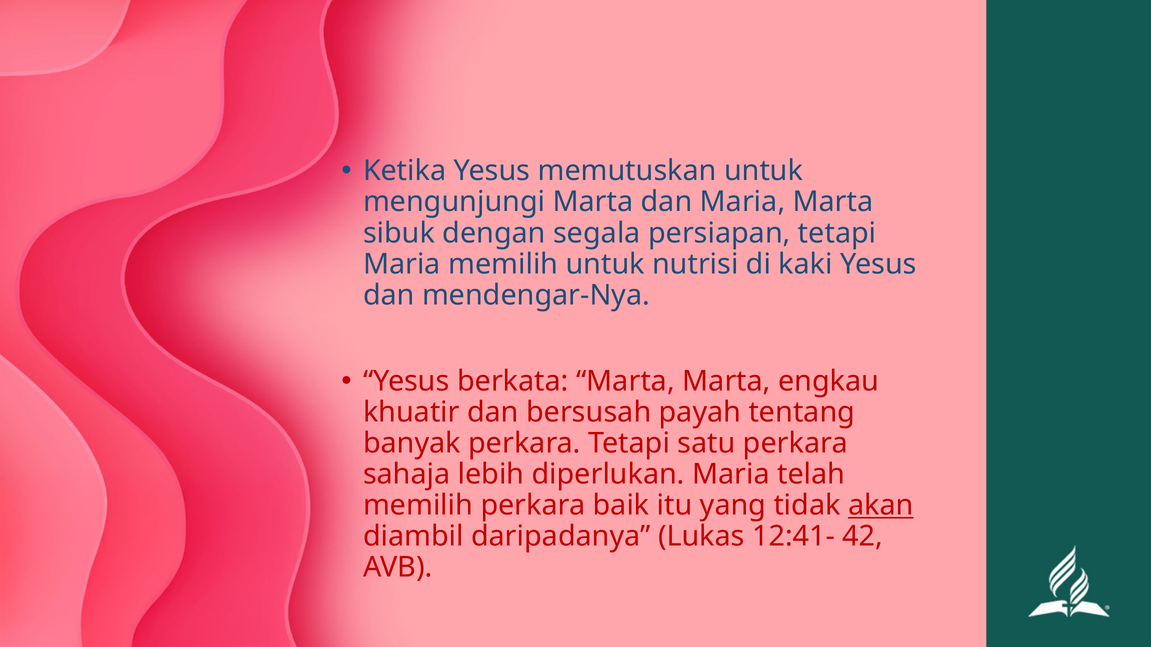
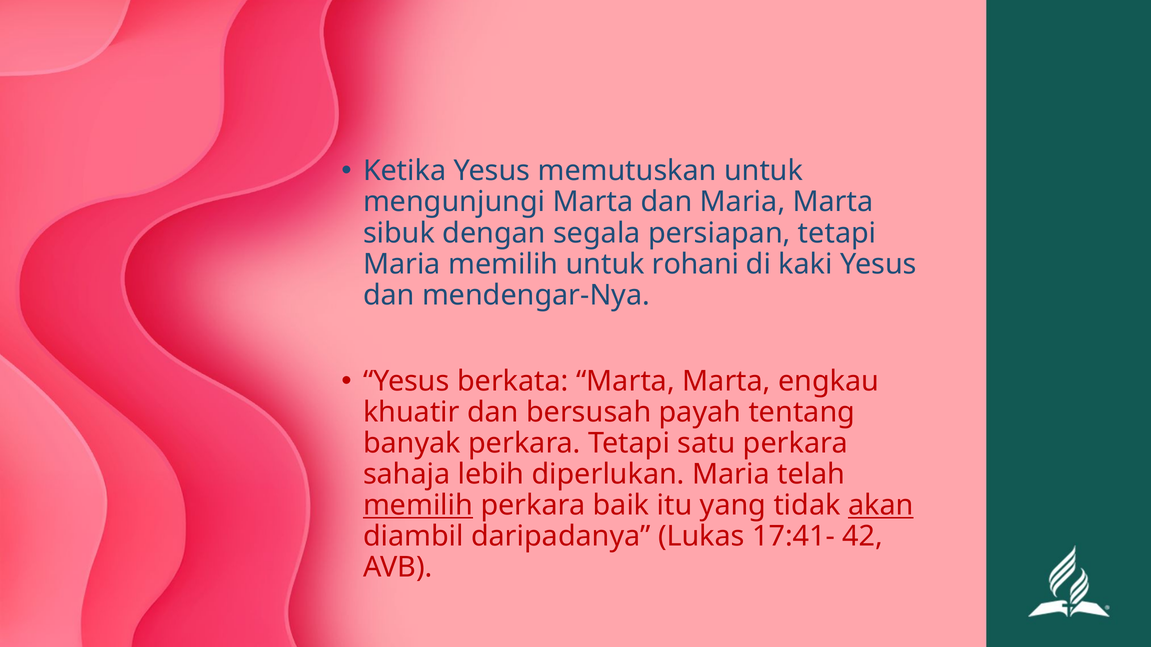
nutrisi: nutrisi -> rohani
memilih at (418, 506) underline: none -> present
12:41-: 12:41- -> 17:41-
